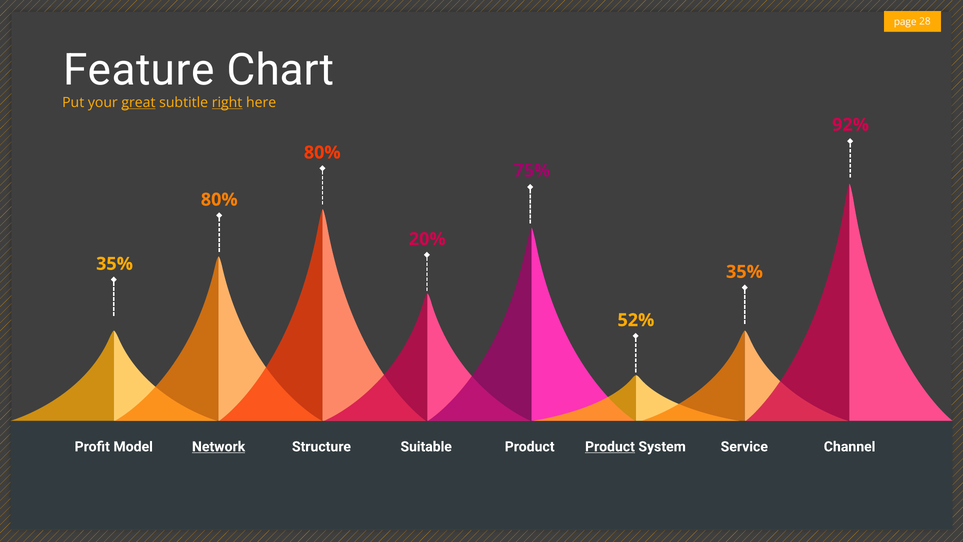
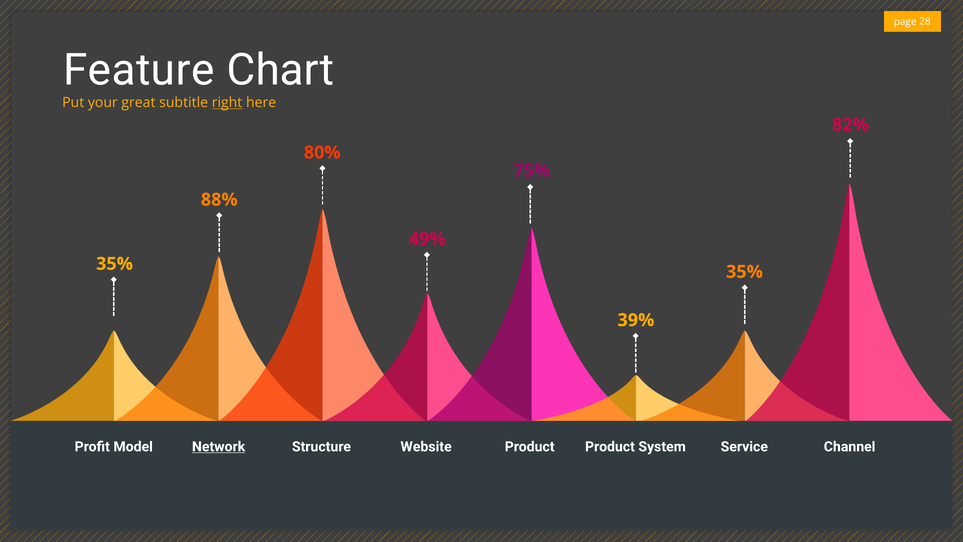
great underline: present -> none
92%: 92% -> 82%
80% at (219, 200): 80% -> 88%
20%: 20% -> 49%
52%: 52% -> 39%
Suitable: Suitable -> Website
Product at (610, 446) underline: present -> none
